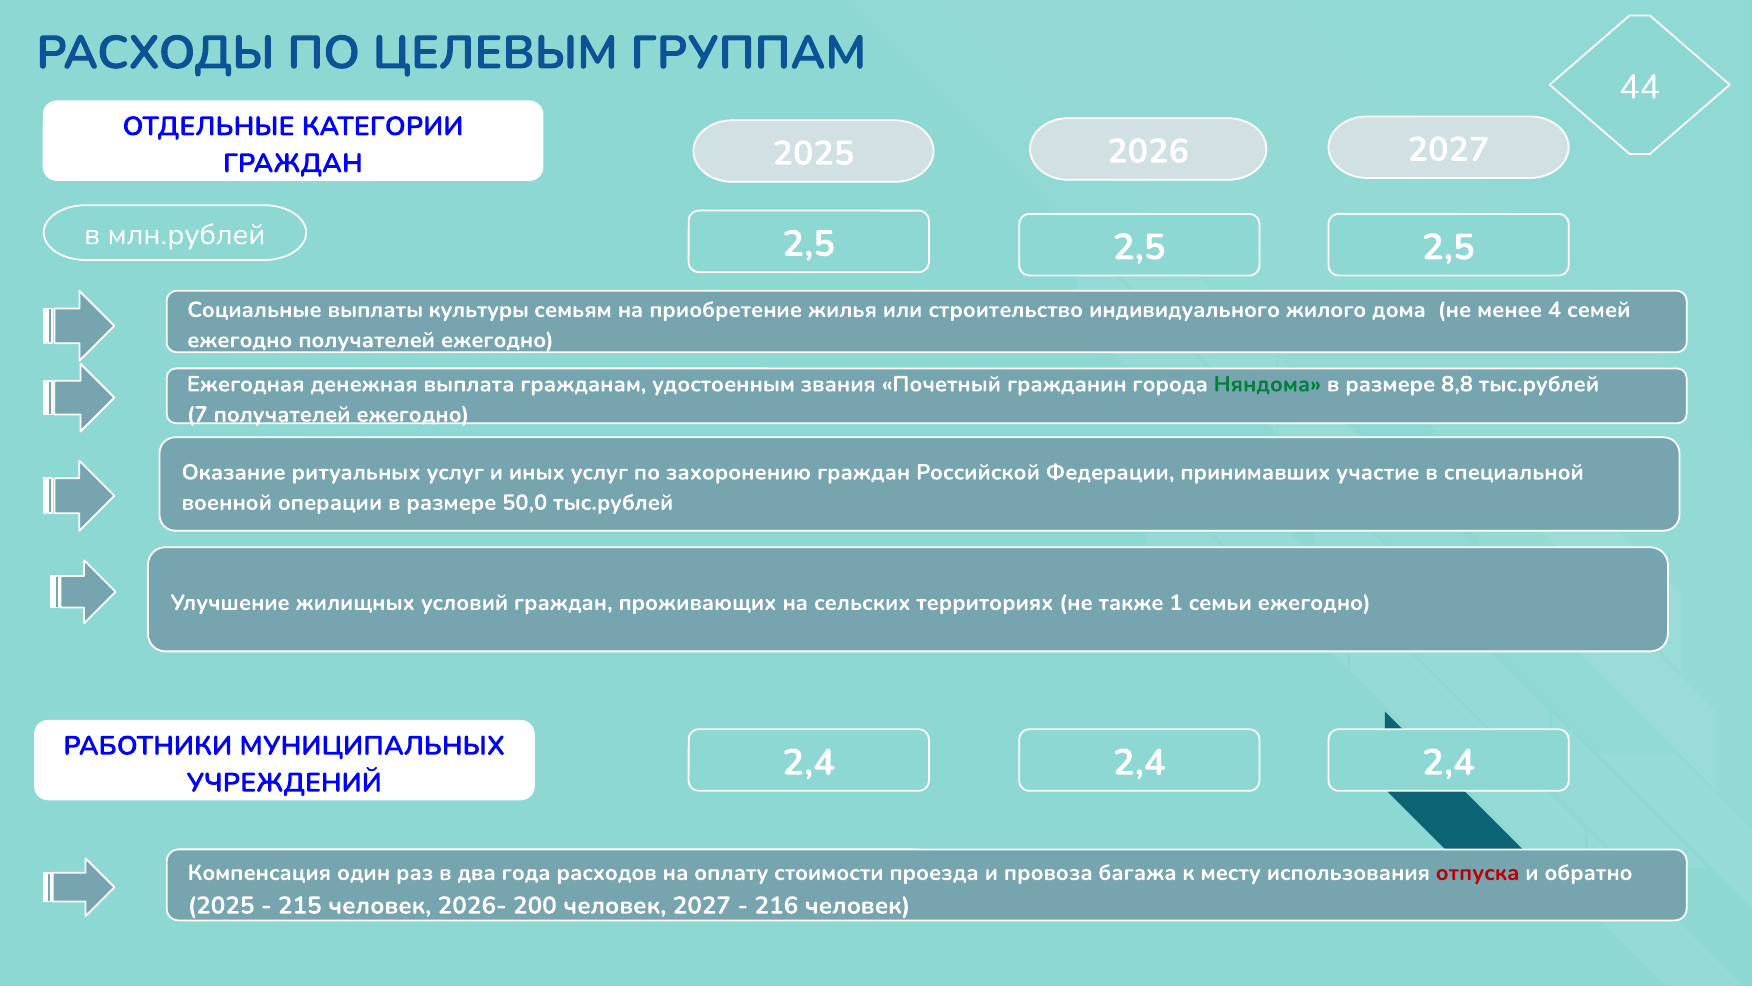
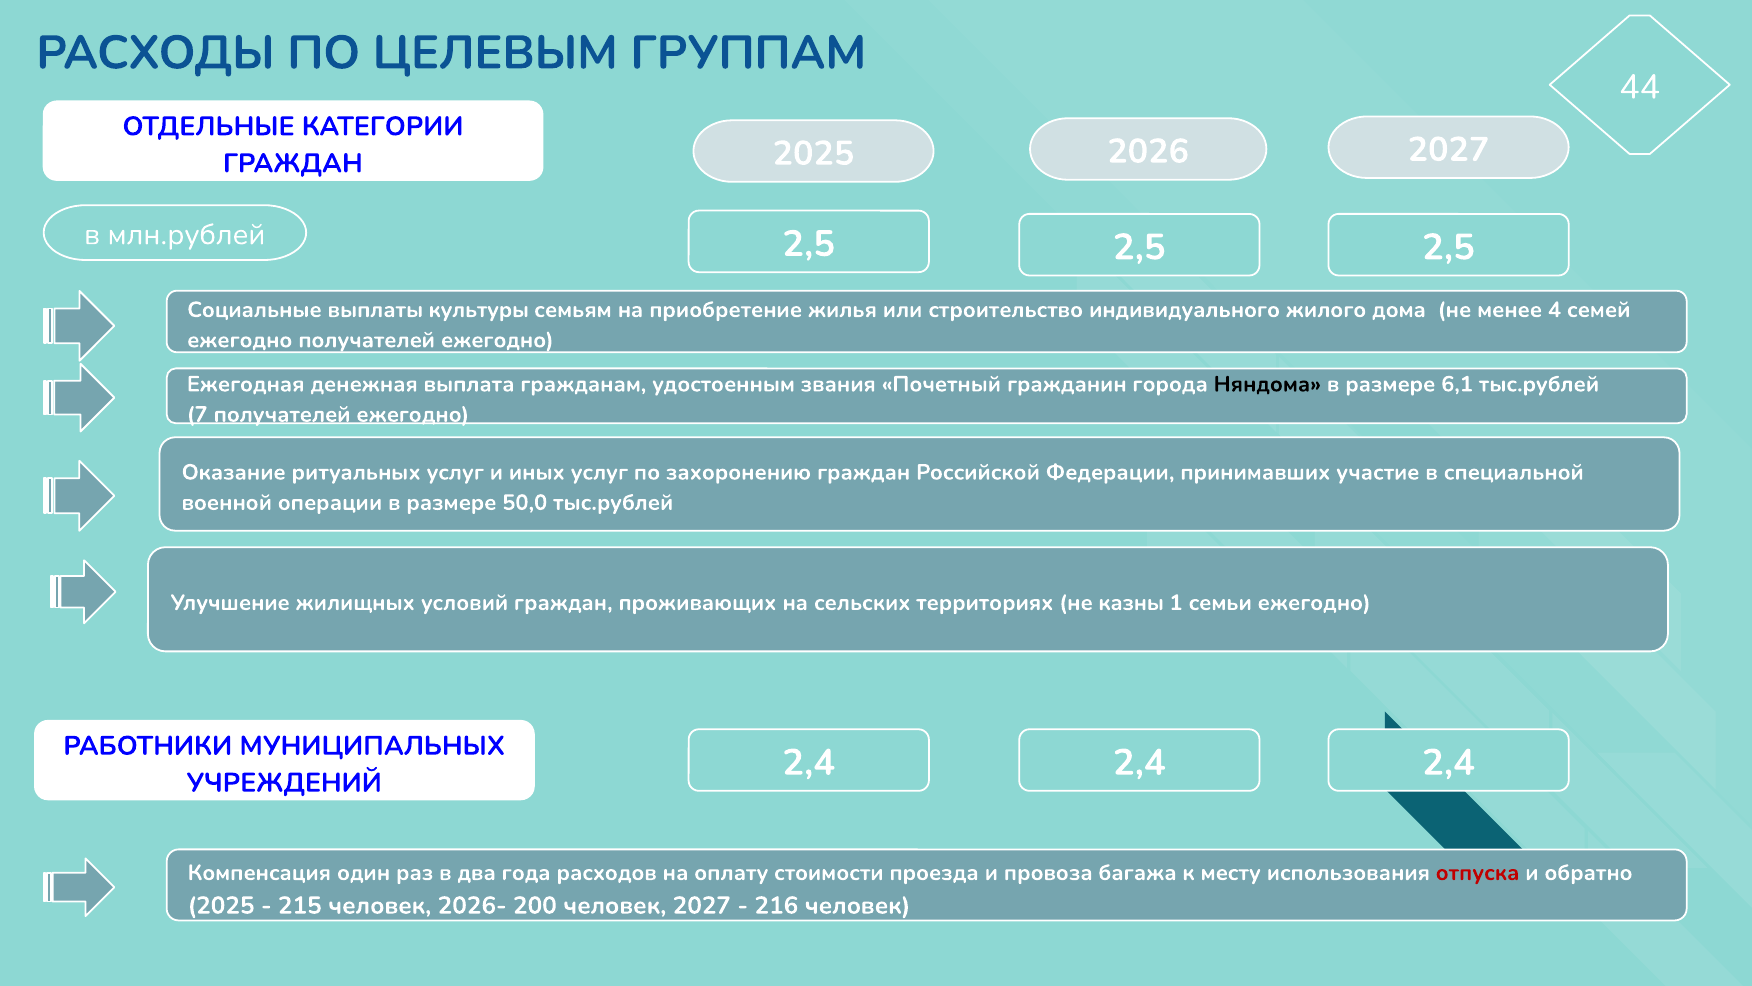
Няндома colour: green -> black
8,8: 8,8 -> 6,1
также: также -> казны
